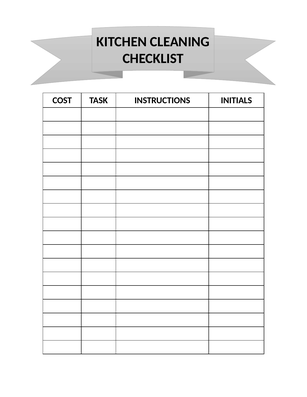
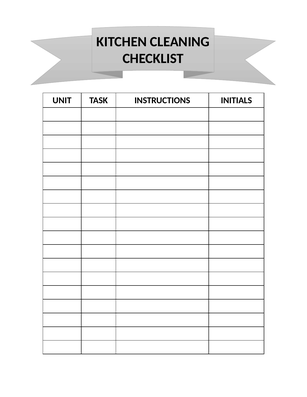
COST: COST -> UNIT
